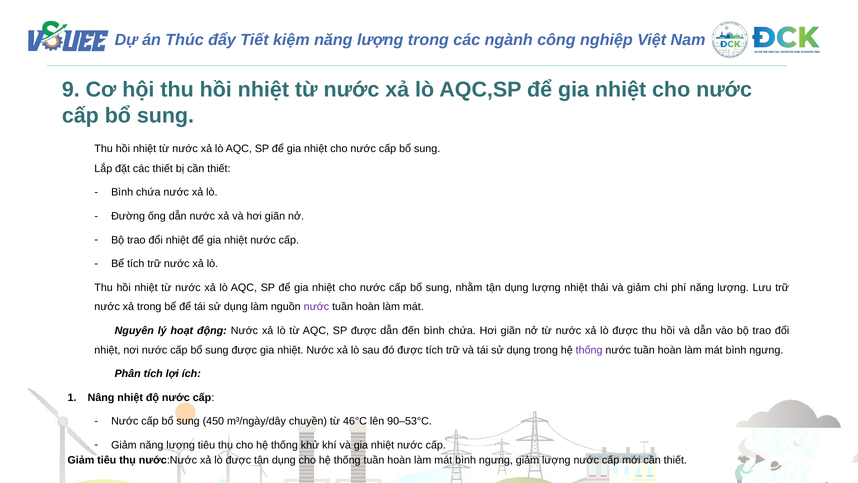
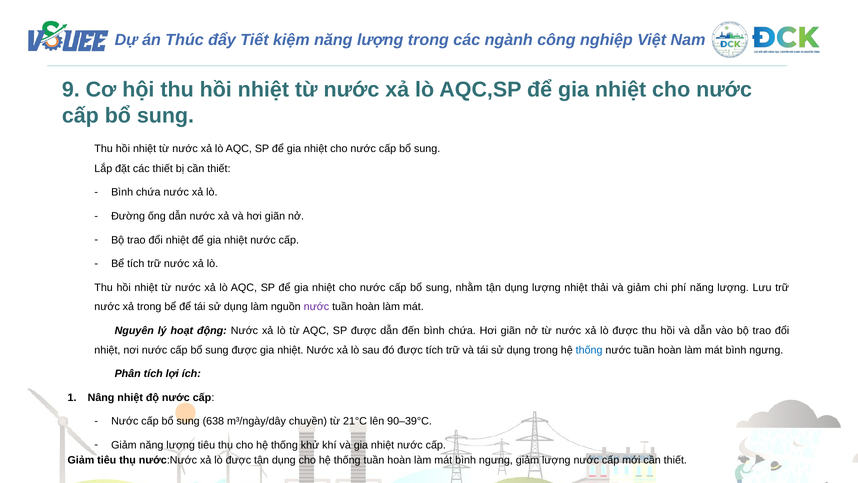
thống at (589, 350) colour: purple -> blue
450: 450 -> 638
46°C: 46°C -> 21°C
90–53°C: 90–53°C -> 90–39°C
